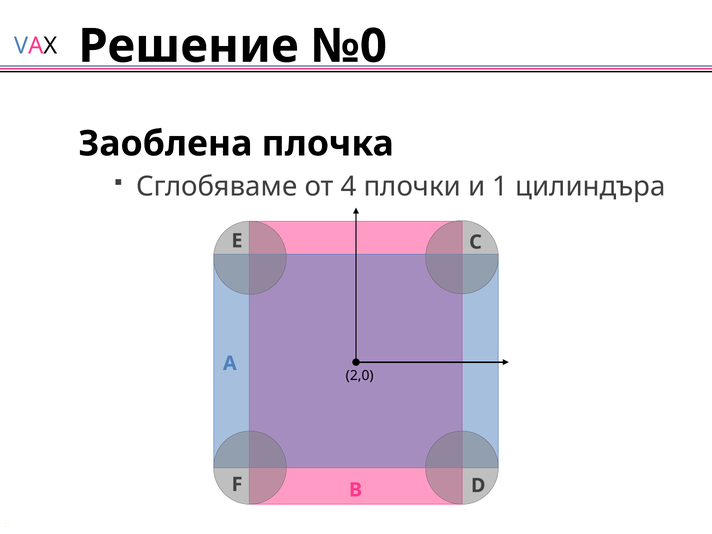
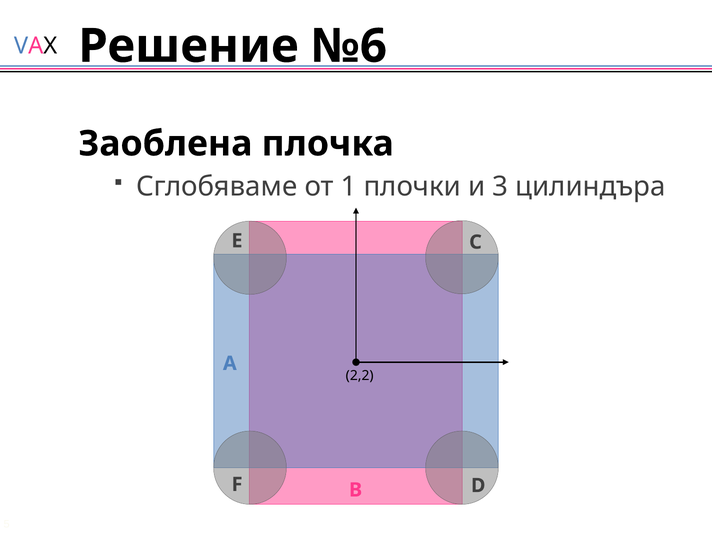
№0: №0 -> №6
4: 4 -> 1
1: 1 -> 3
2,0: 2,0 -> 2,2
